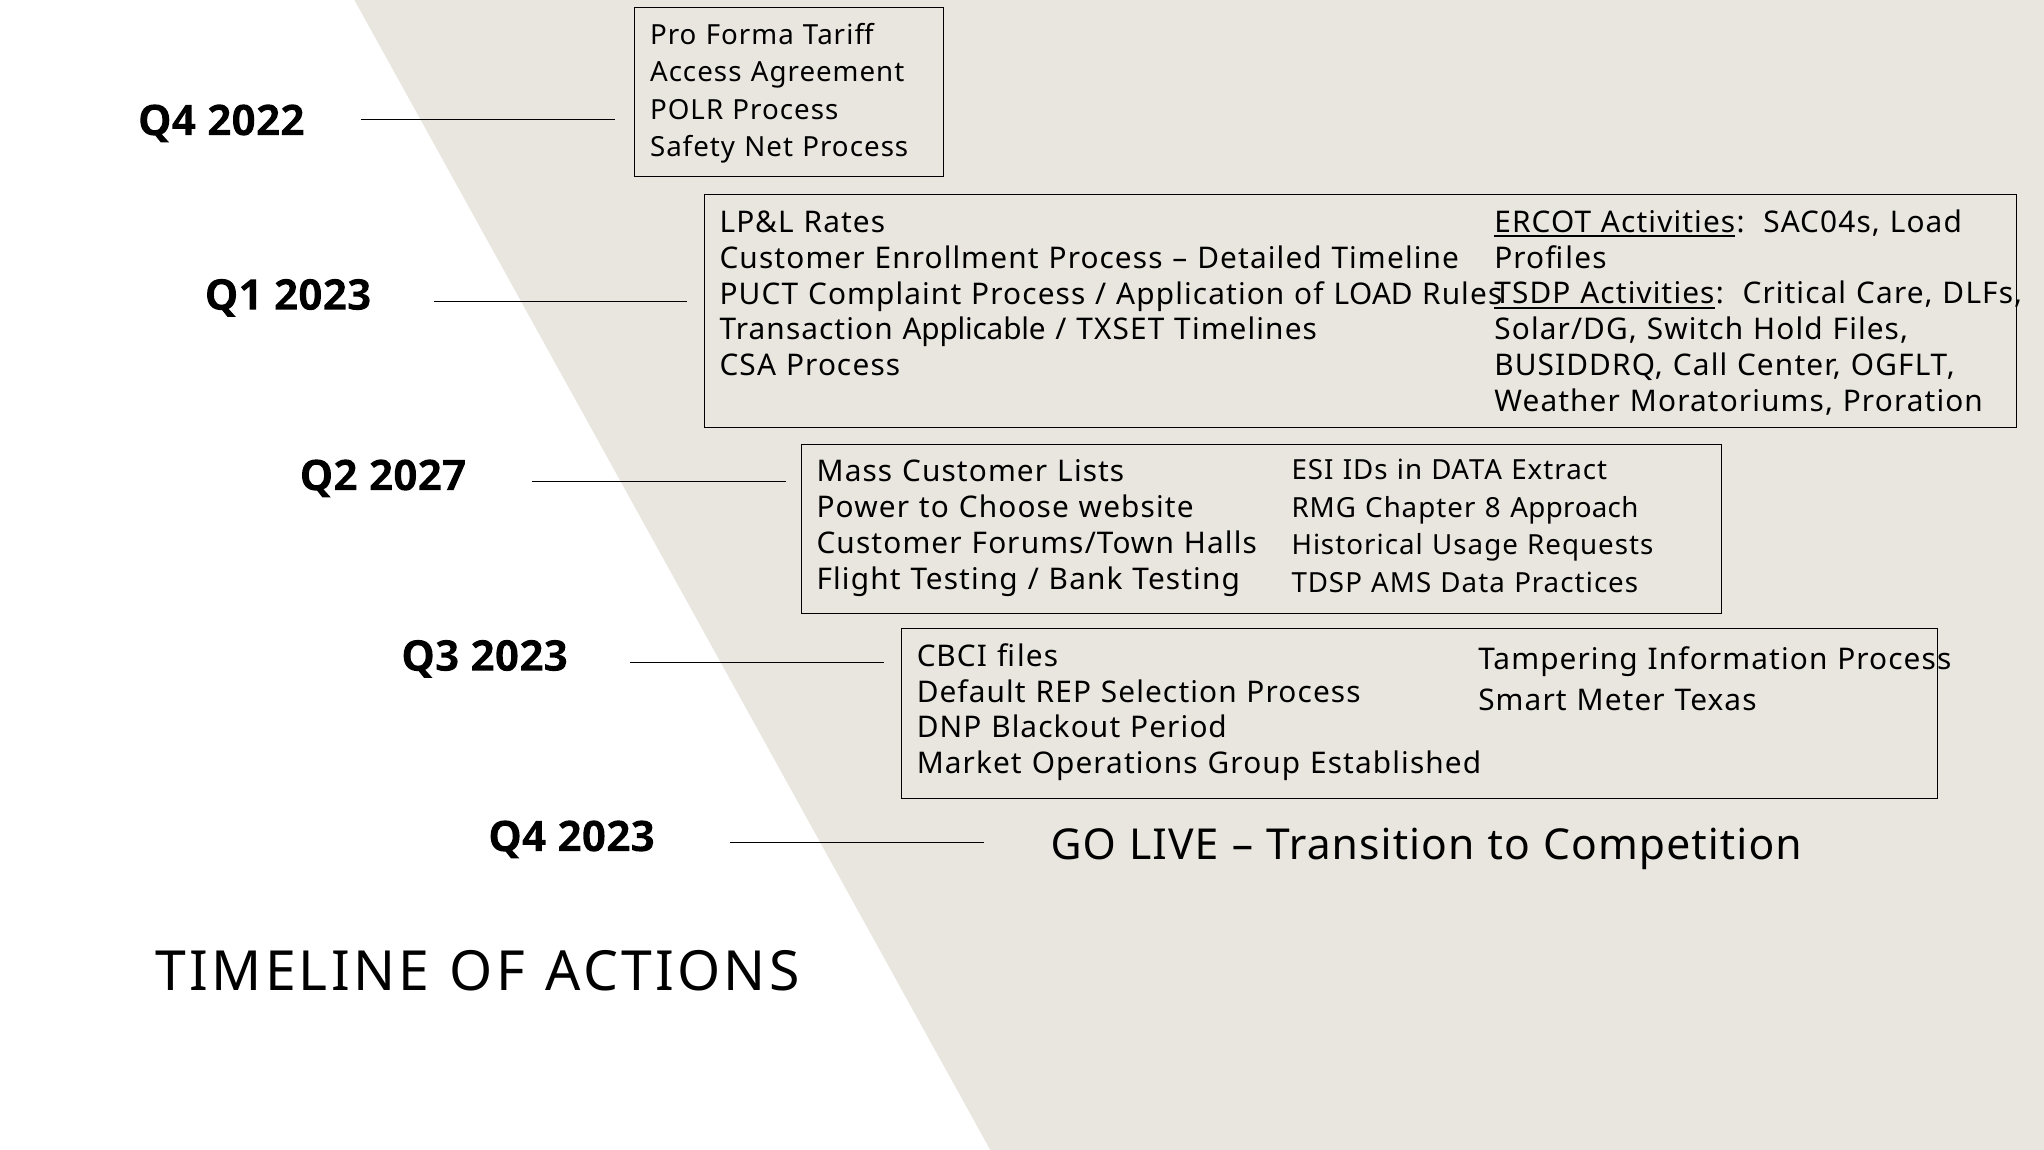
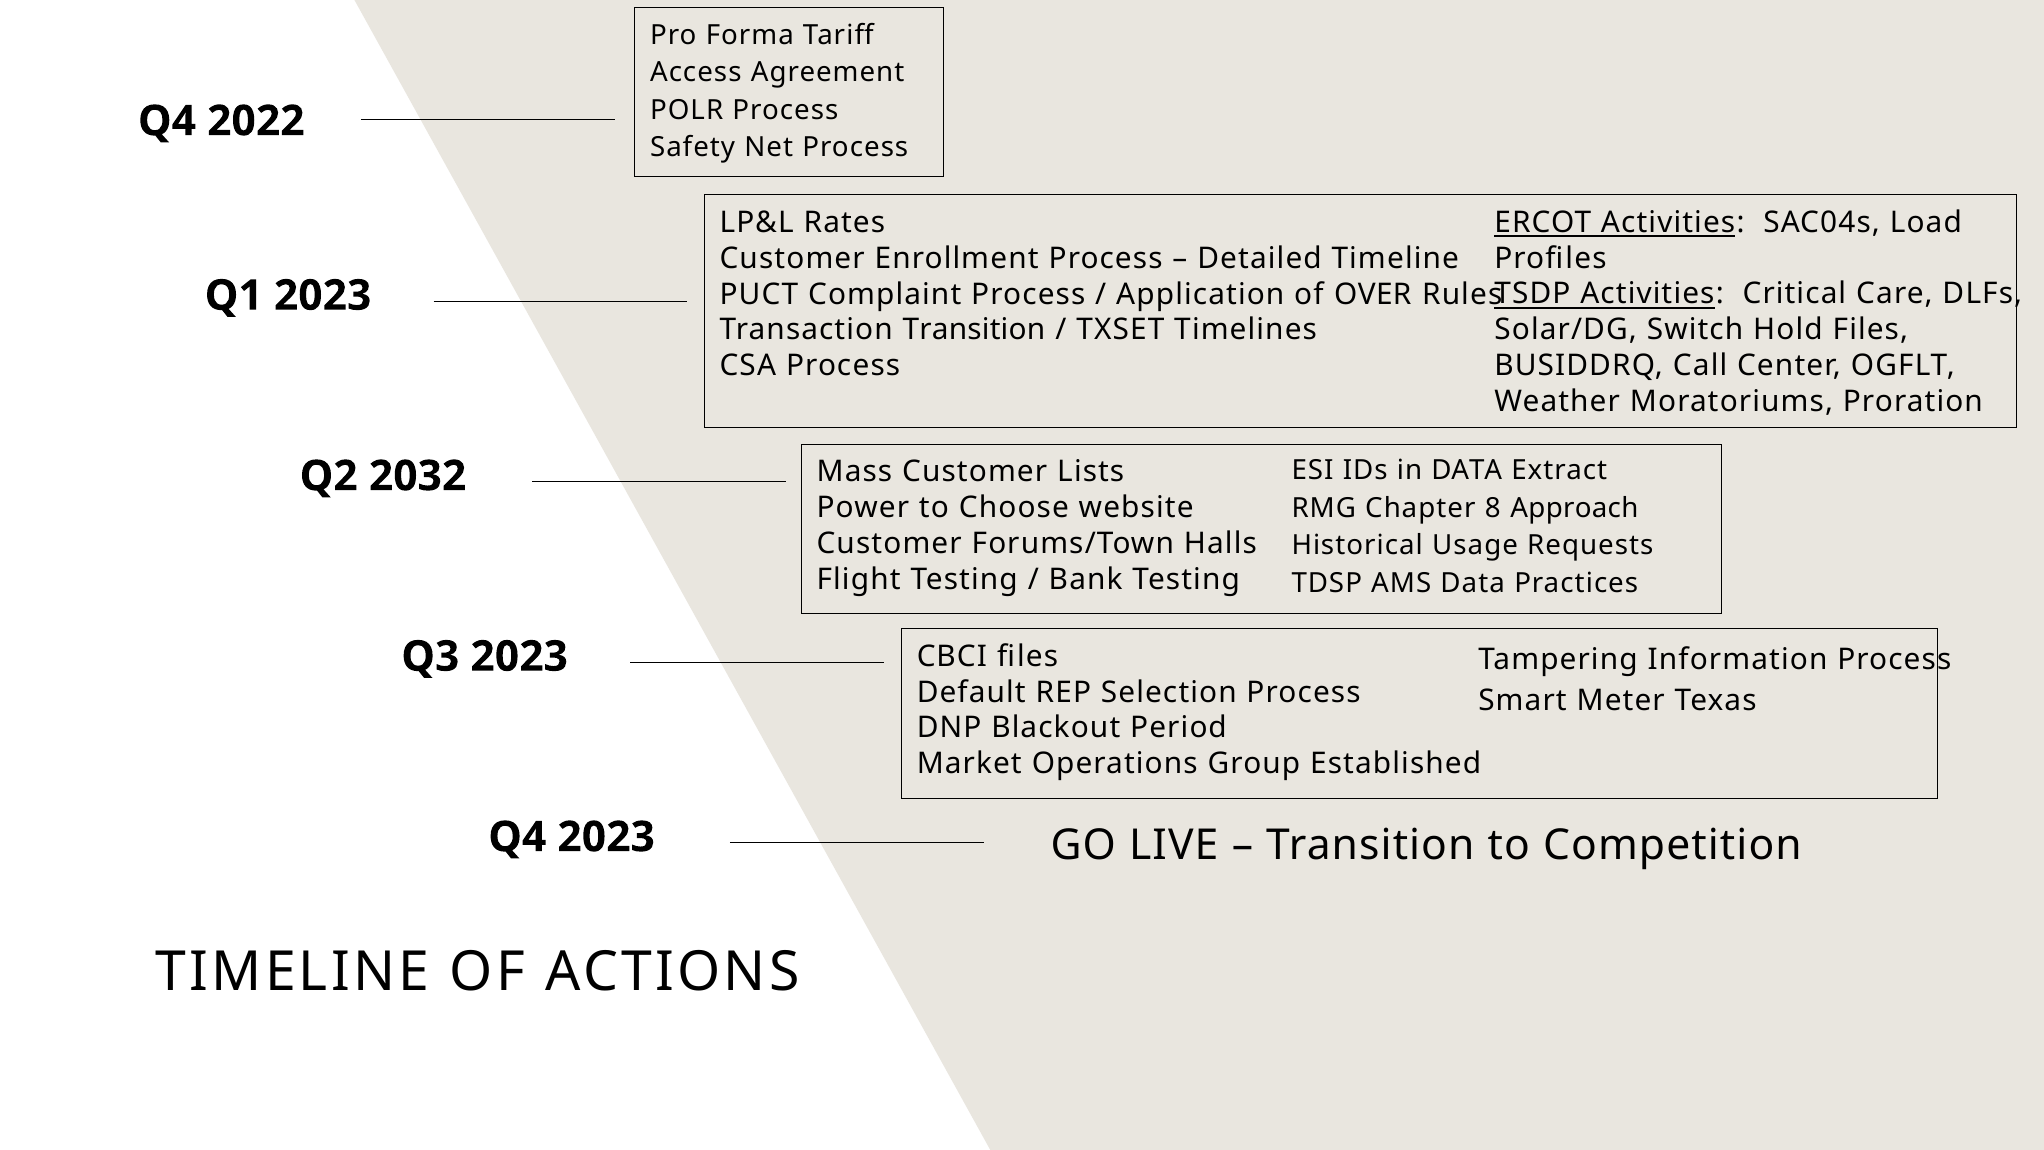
of LOAD: LOAD -> OVER
Transaction Applicable: Applicable -> Transition
2027: 2027 -> 2032
